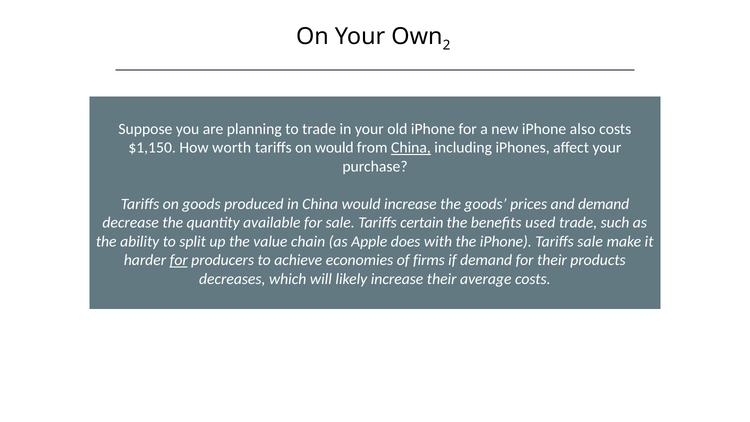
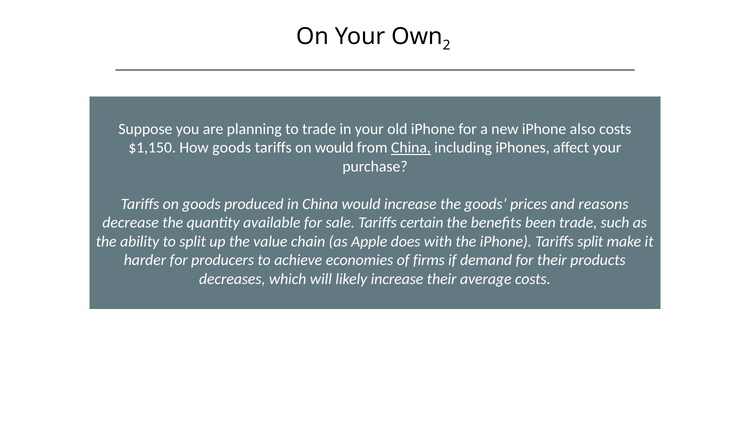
How worth: worth -> goods
and demand: demand -> reasons
used: used -> been
Tariffs sale: sale -> split
for at (179, 260) underline: present -> none
